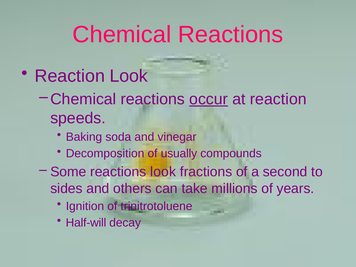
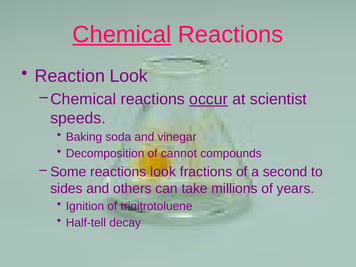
Chemical at (122, 35) underline: none -> present
at reaction: reaction -> scientist
usually: usually -> cannot
Half-will: Half-will -> Half-tell
